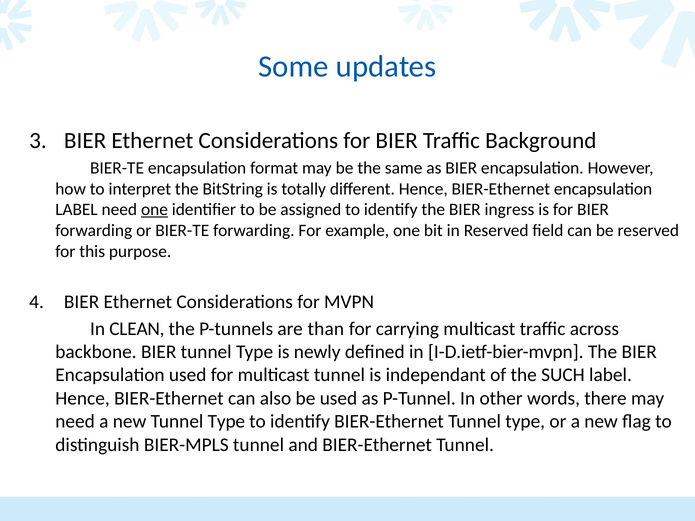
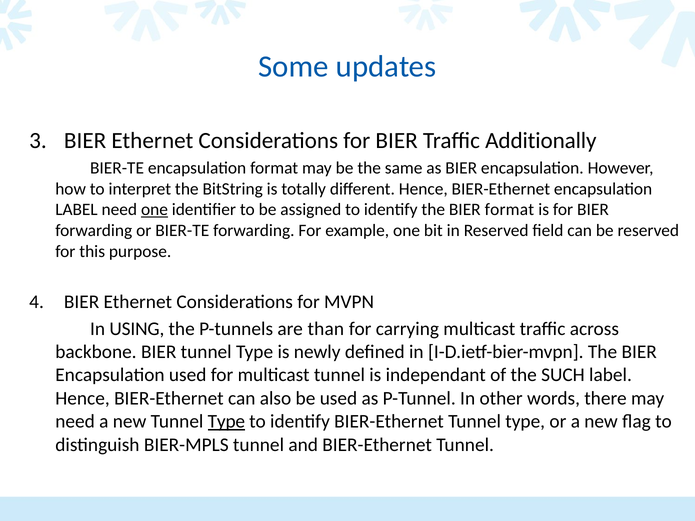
Background: Background -> Additionally
BIER ingress: ingress -> format
CLEAN: CLEAN -> USING
Type at (226, 422) underline: none -> present
